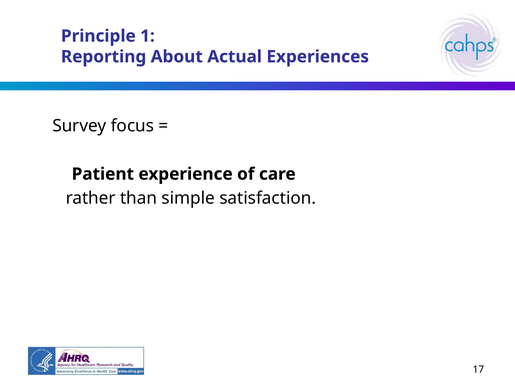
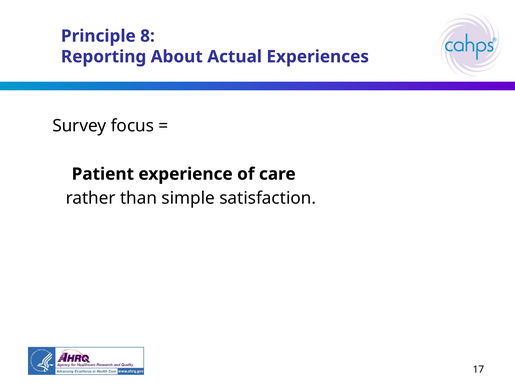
1: 1 -> 8
